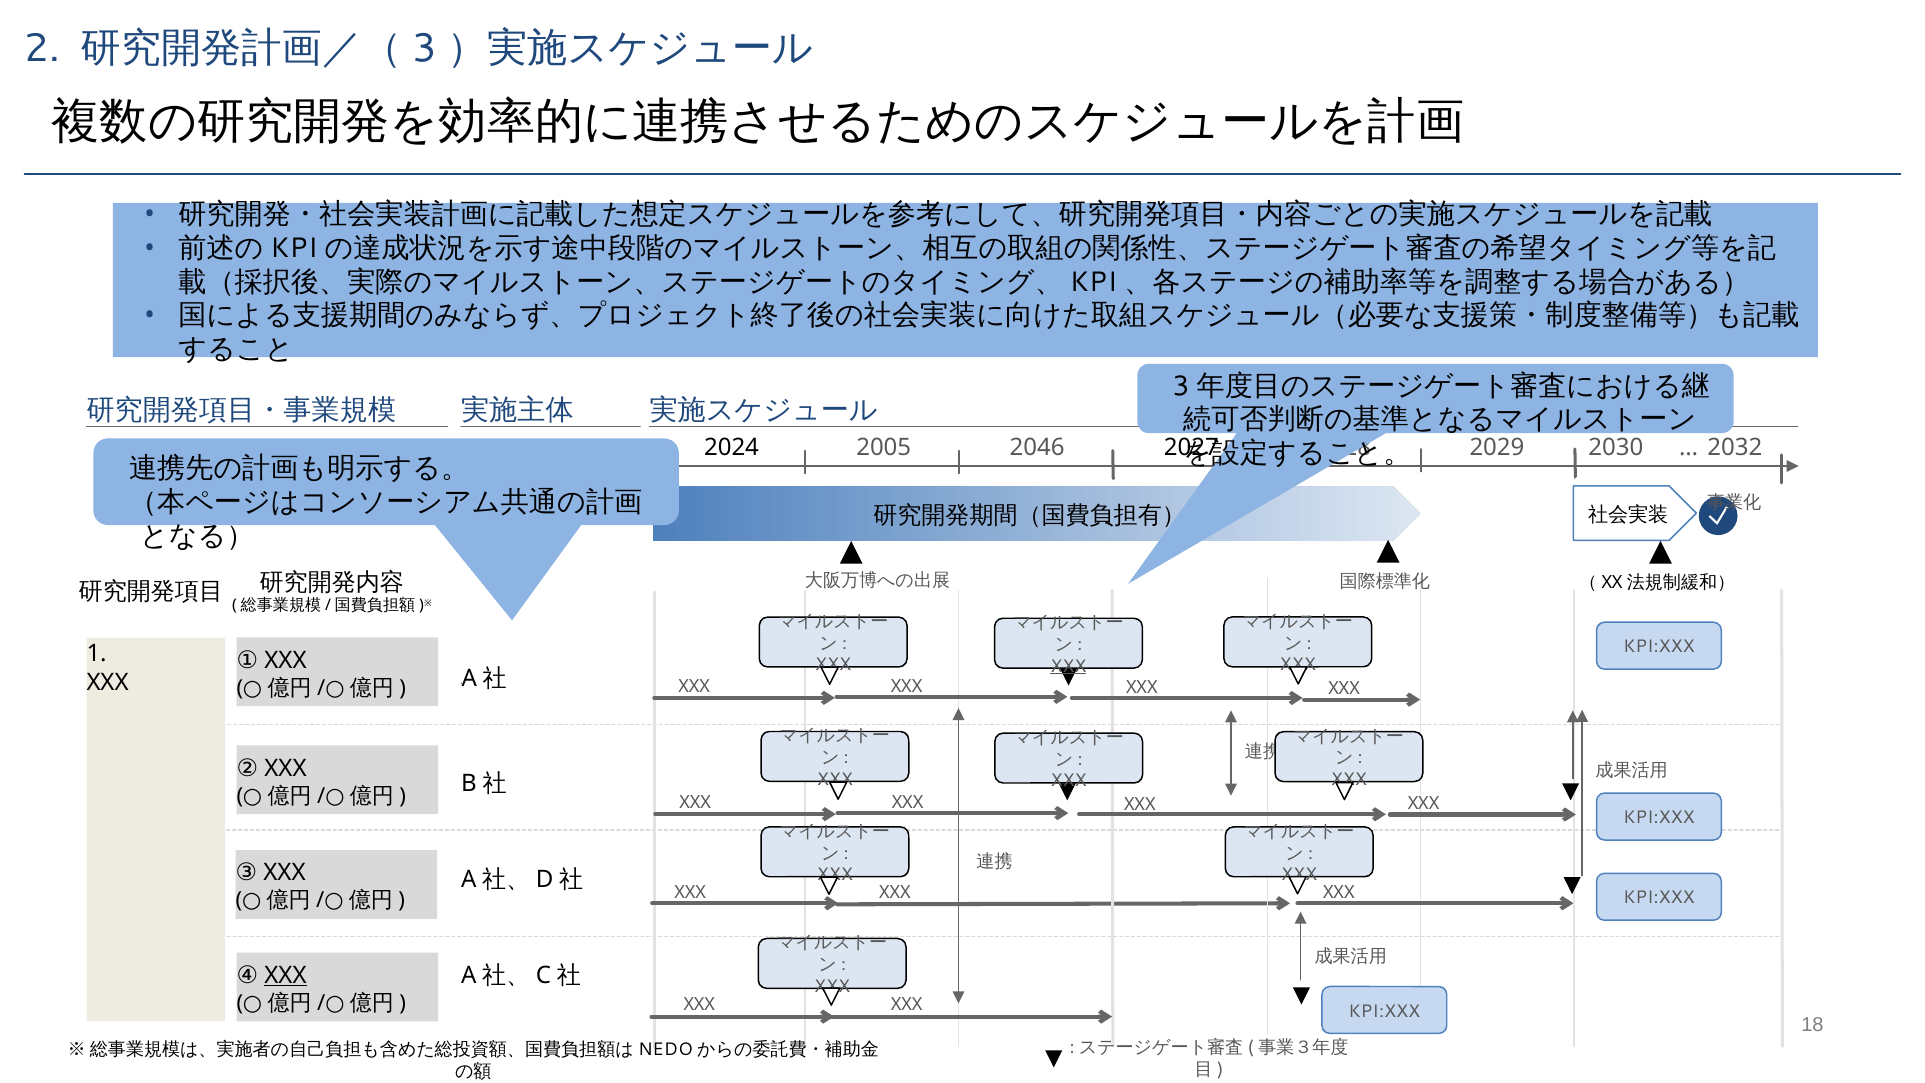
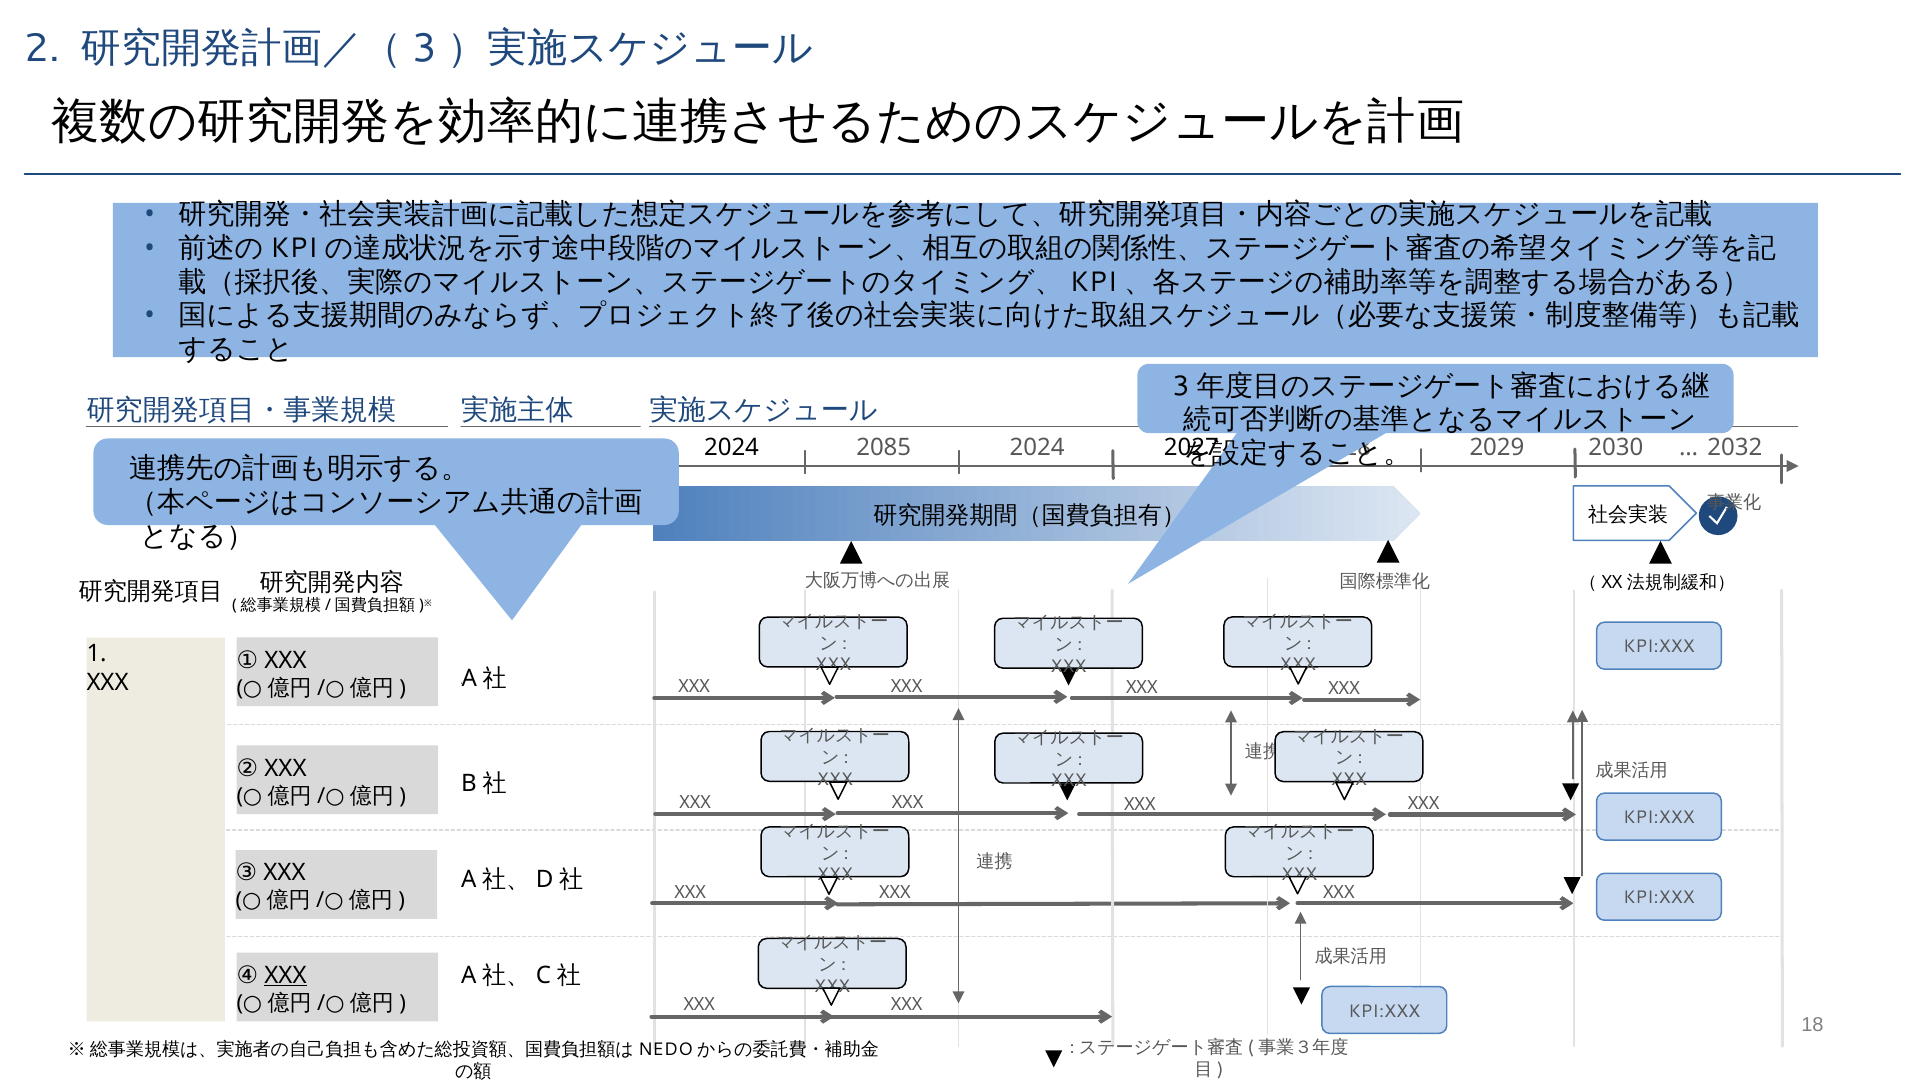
2005: 2005 -> 2085
2046 at (1037, 448): 2046 -> 2024
XXX at (1068, 666) underline: present -> none
